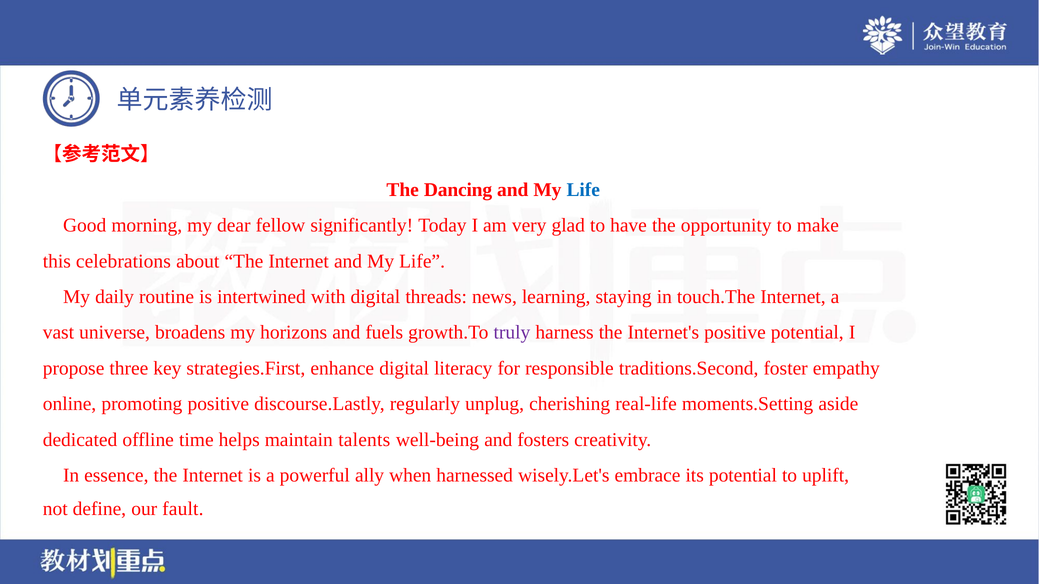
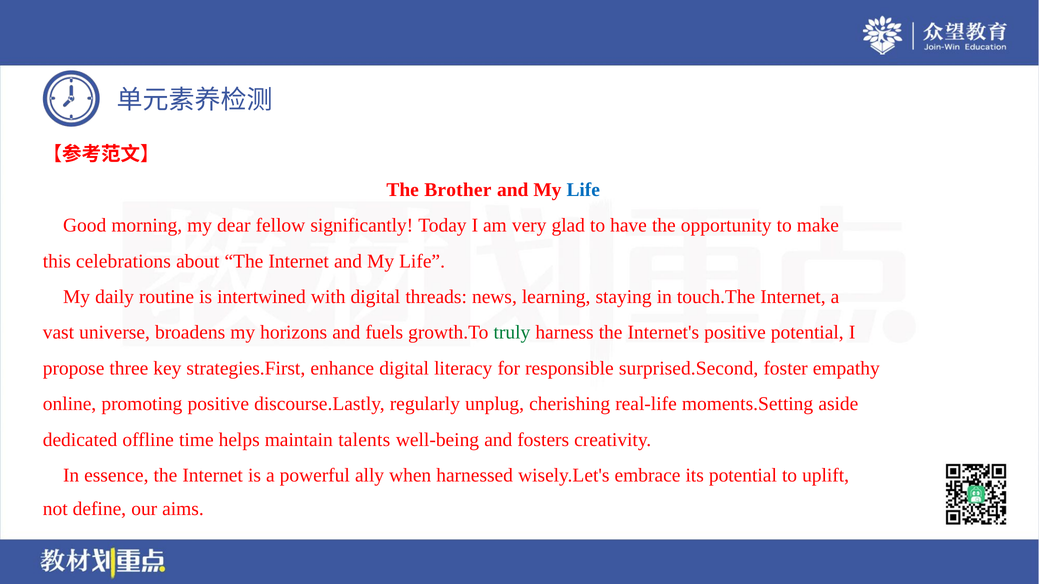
Dancing: Dancing -> Brother
truly colour: purple -> green
traditions.Second: traditions.Second -> surprised.Second
fault: fault -> aims
